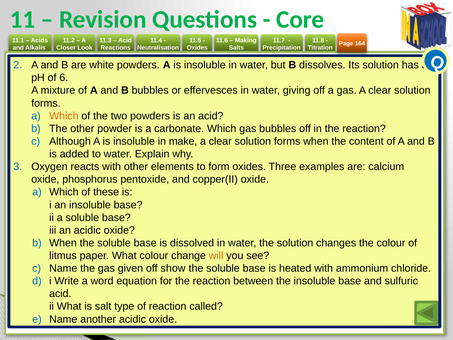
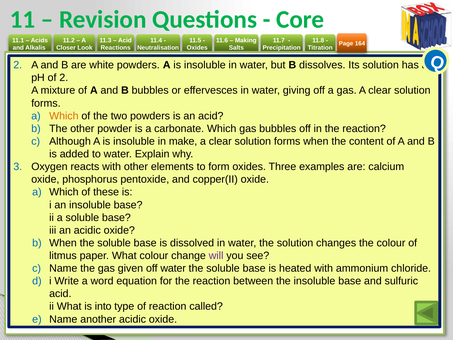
of 6: 6 -> 2
will colour: orange -> purple
off show: show -> water
salt: salt -> into
